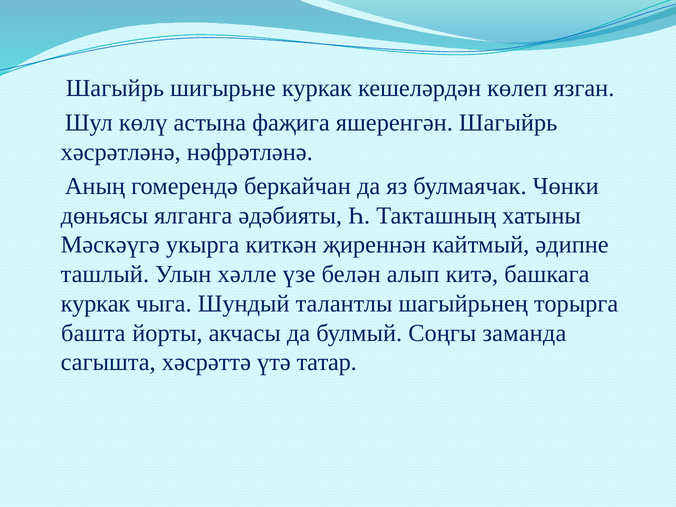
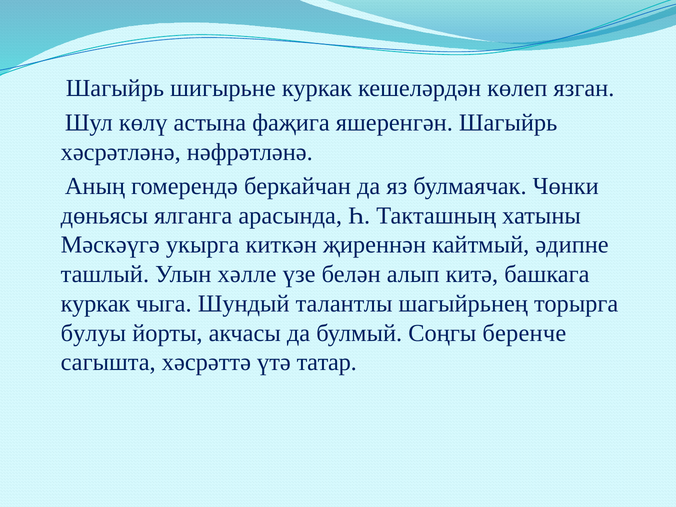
әдәбияты: әдәбияты -> арасында
башта: башта -> булуы
заманда: заманда -> беренче
